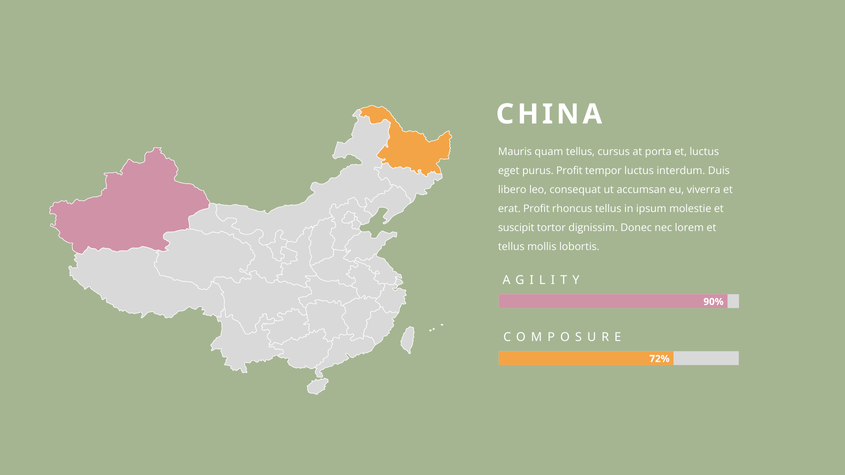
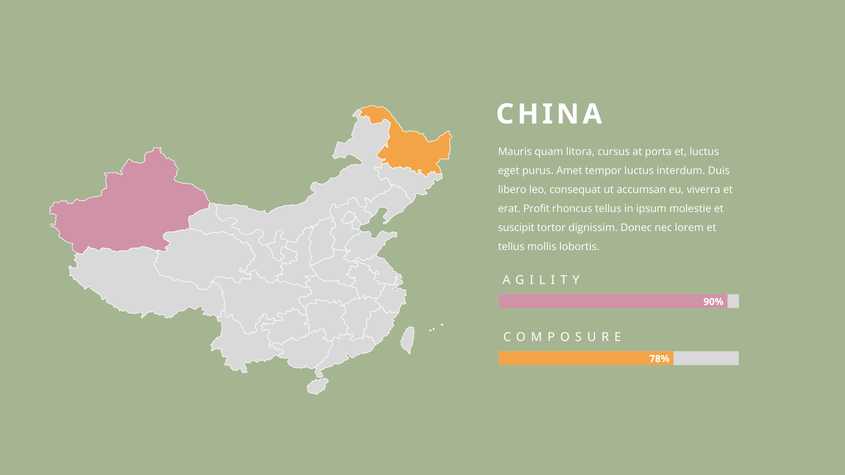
quam tellus: tellus -> litora
purus Profit: Profit -> Amet
72%: 72% -> 78%
